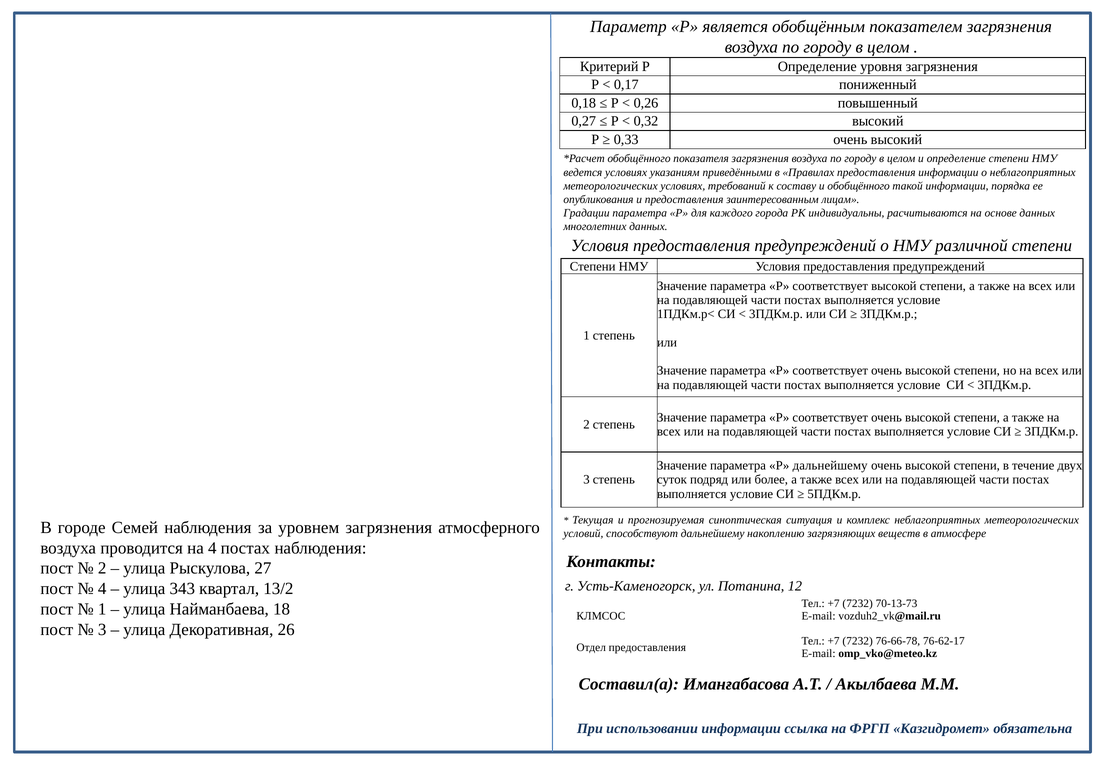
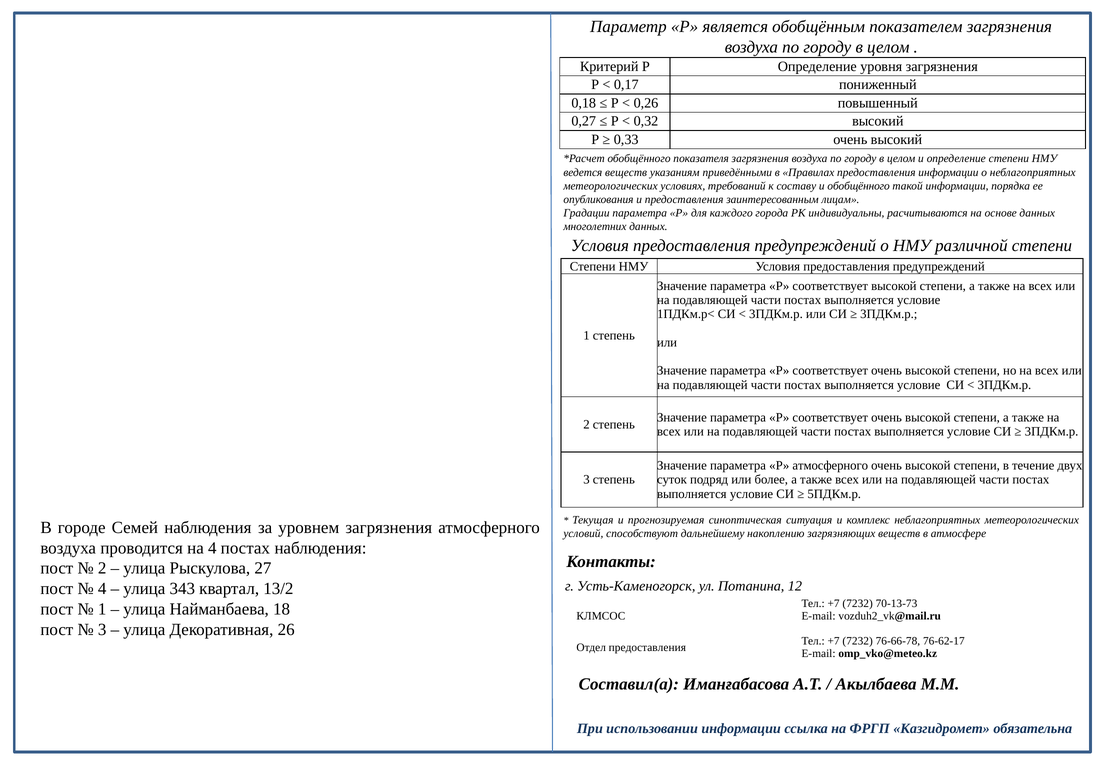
ведется условиях: условиях -> веществ
Р дальнейшему: дальнейшему -> атмосферного
